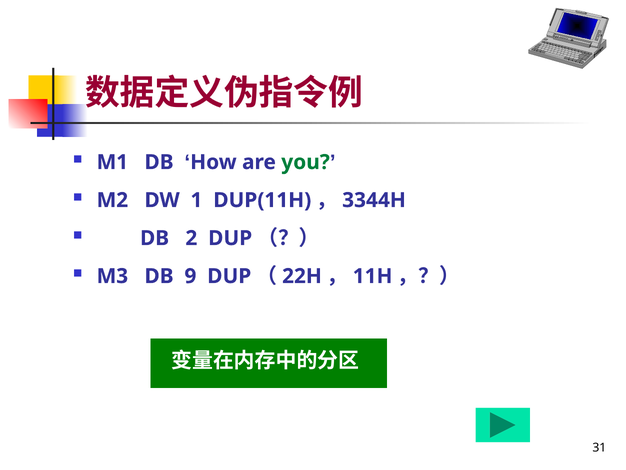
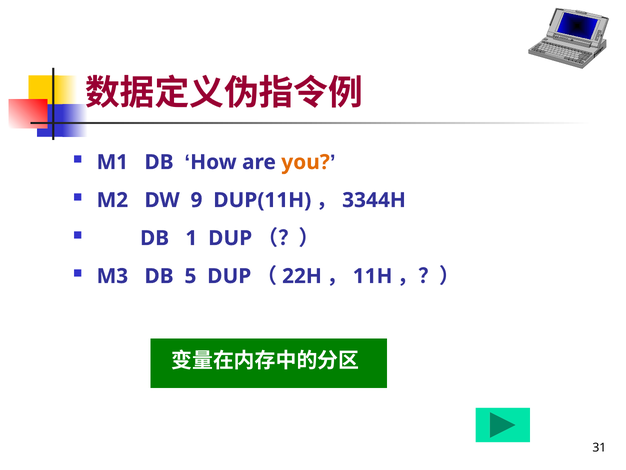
you colour: green -> orange
1: 1 -> 9
2: 2 -> 1
9: 9 -> 5
